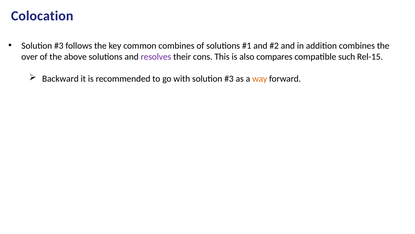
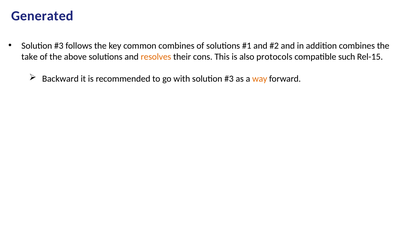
Colocation: Colocation -> Generated
over: over -> take
resolves colour: purple -> orange
compares: compares -> protocols
